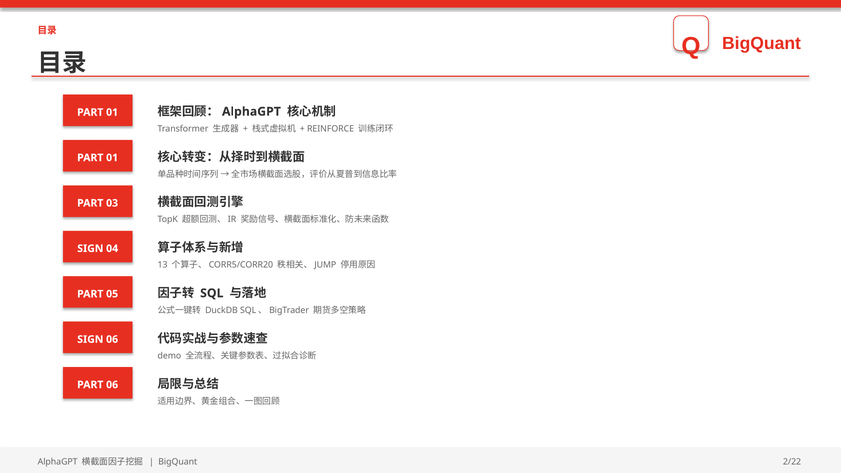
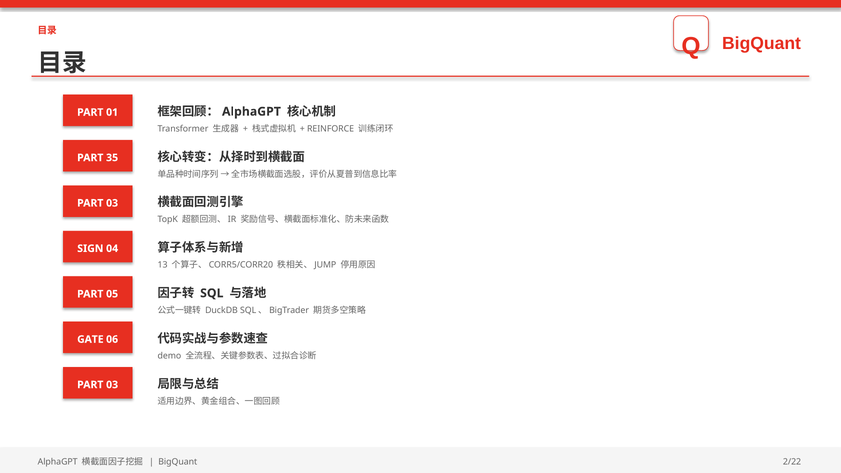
01 at (112, 158): 01 -> 35
SIGN at (90, 339): SIGN -> GATE
06 at (112, 385): 06 -> 03
